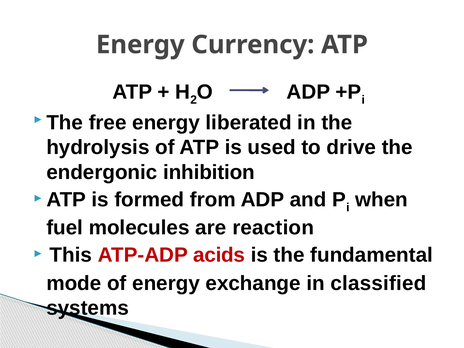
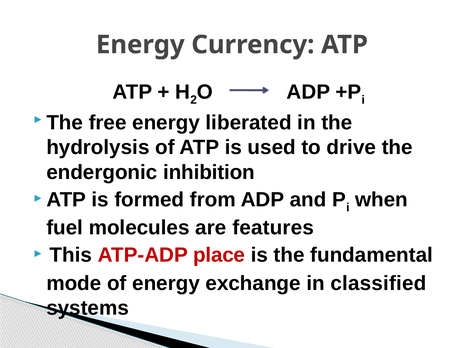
reaction: reaction -> features
acids: acids -> place
